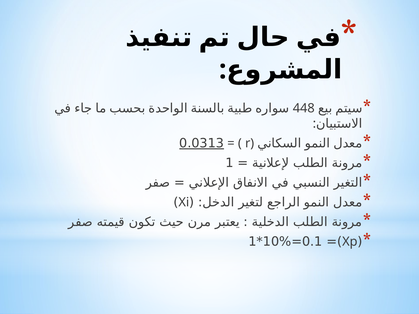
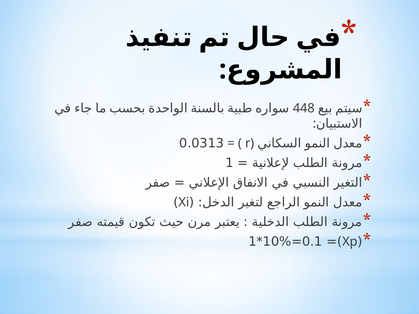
0.0313 underline: present -> none
